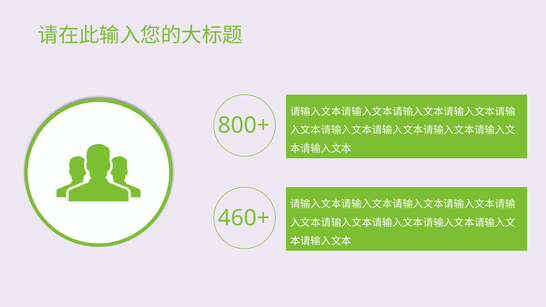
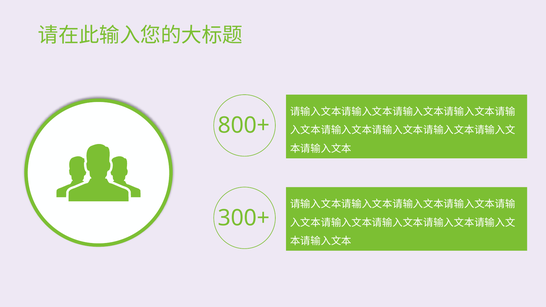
460+: 460+ -> 300+
